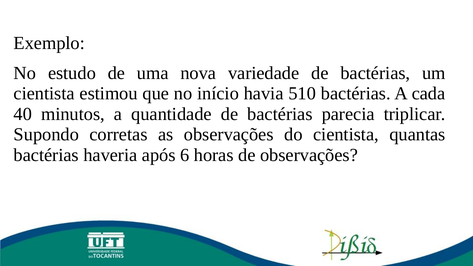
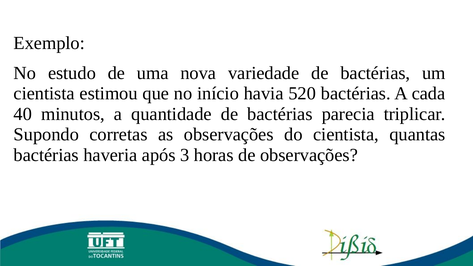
510: 510 -> 520
6: 6 -> 3
